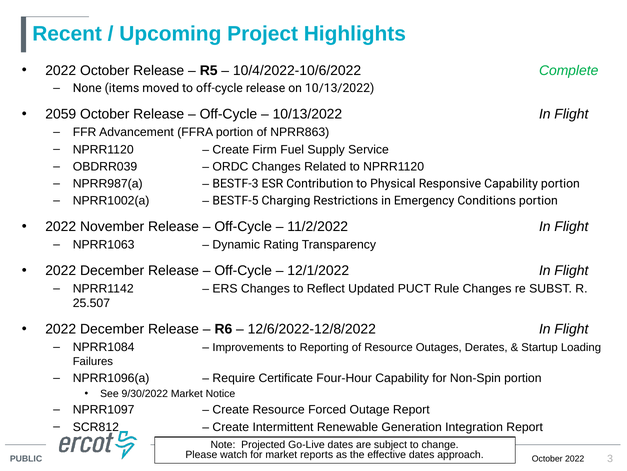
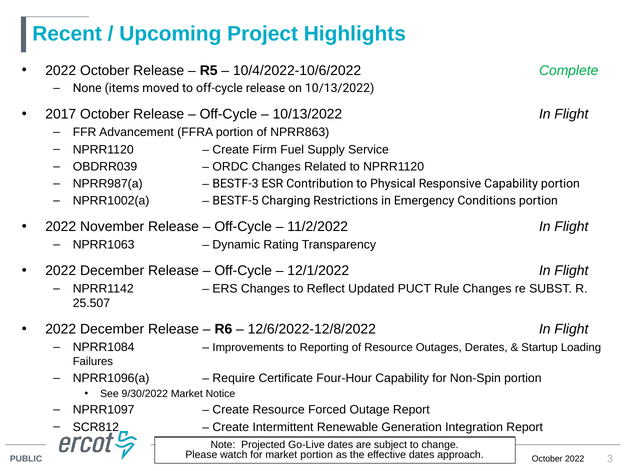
2059: 2059 -> 2017
market reports: reports -> portion
